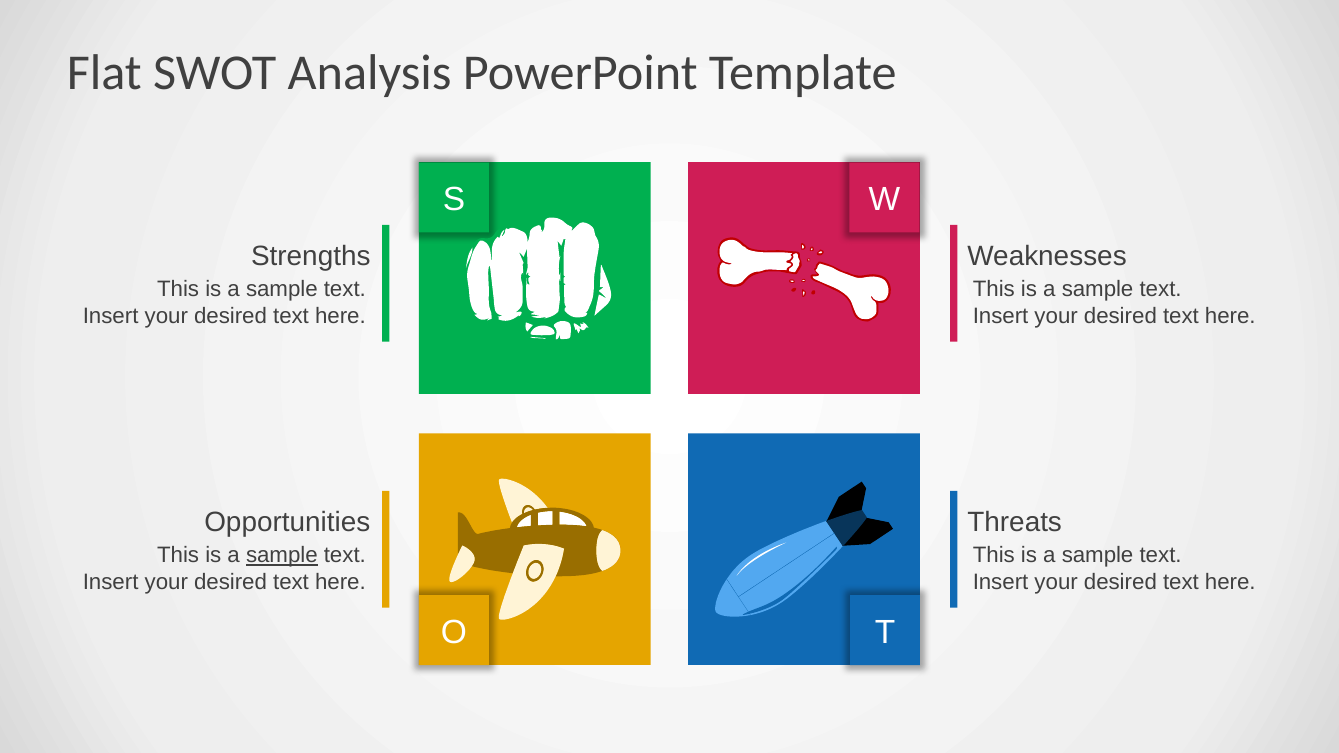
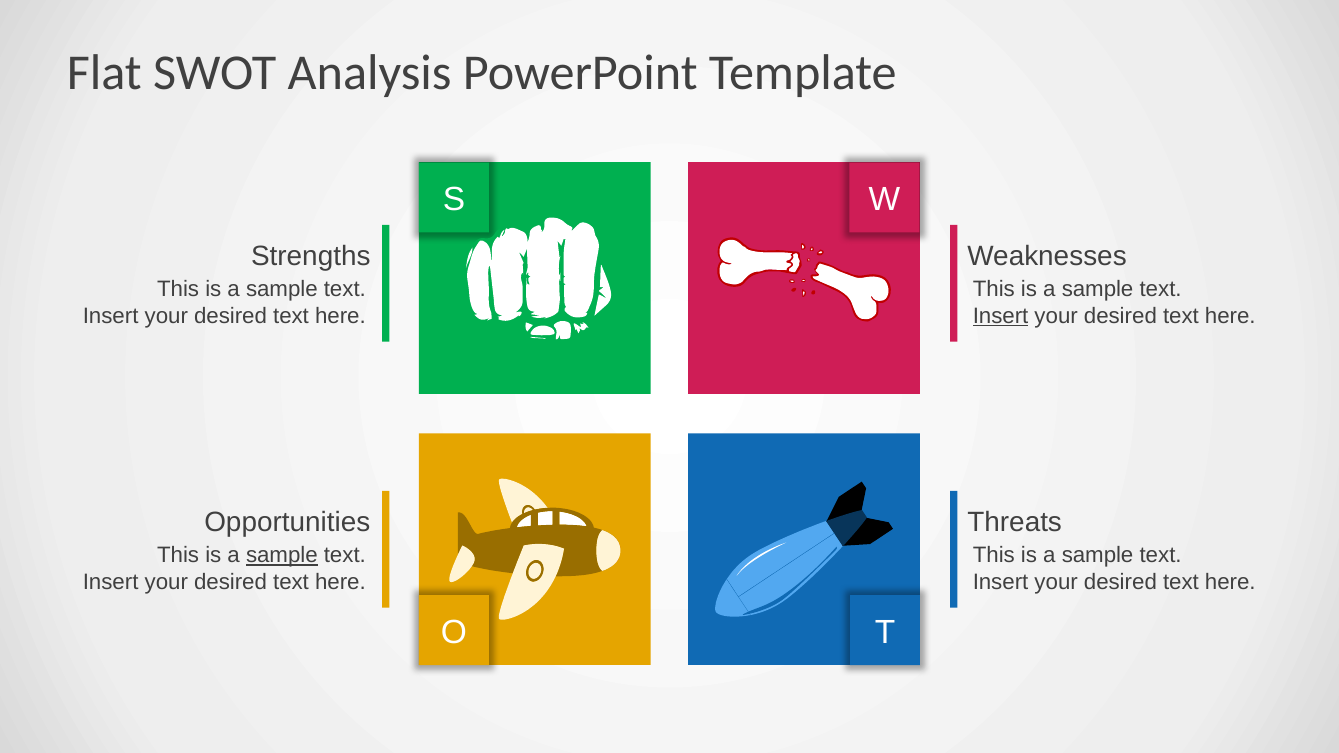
Insert at (1001, 316) underline: none -> present
